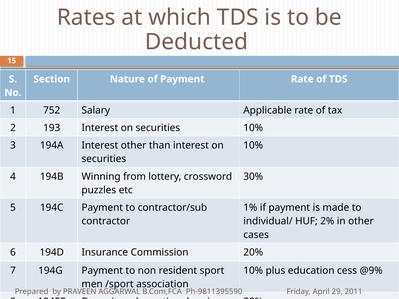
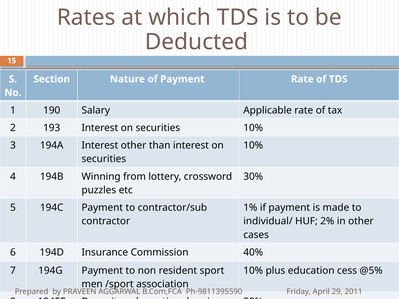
752: 752 -> 190
Commission 20%: 20% -> 40%
@9%: @9% -> @5%
